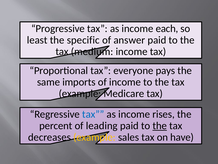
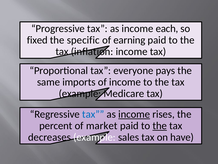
least: least -> fixed
answer: answer -> earning
medium: medium -> inflation
income at (134, 114) underline: none -> present
leading: leading -> market
example at (94, 137) colour: yellow -> white
